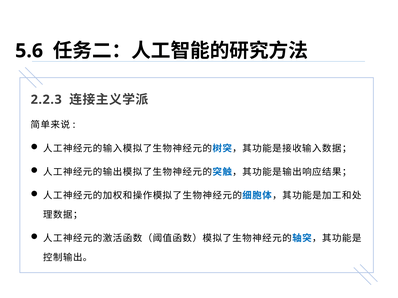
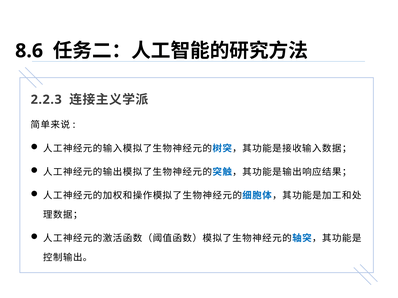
5.6: 5.6 -> 8.6
